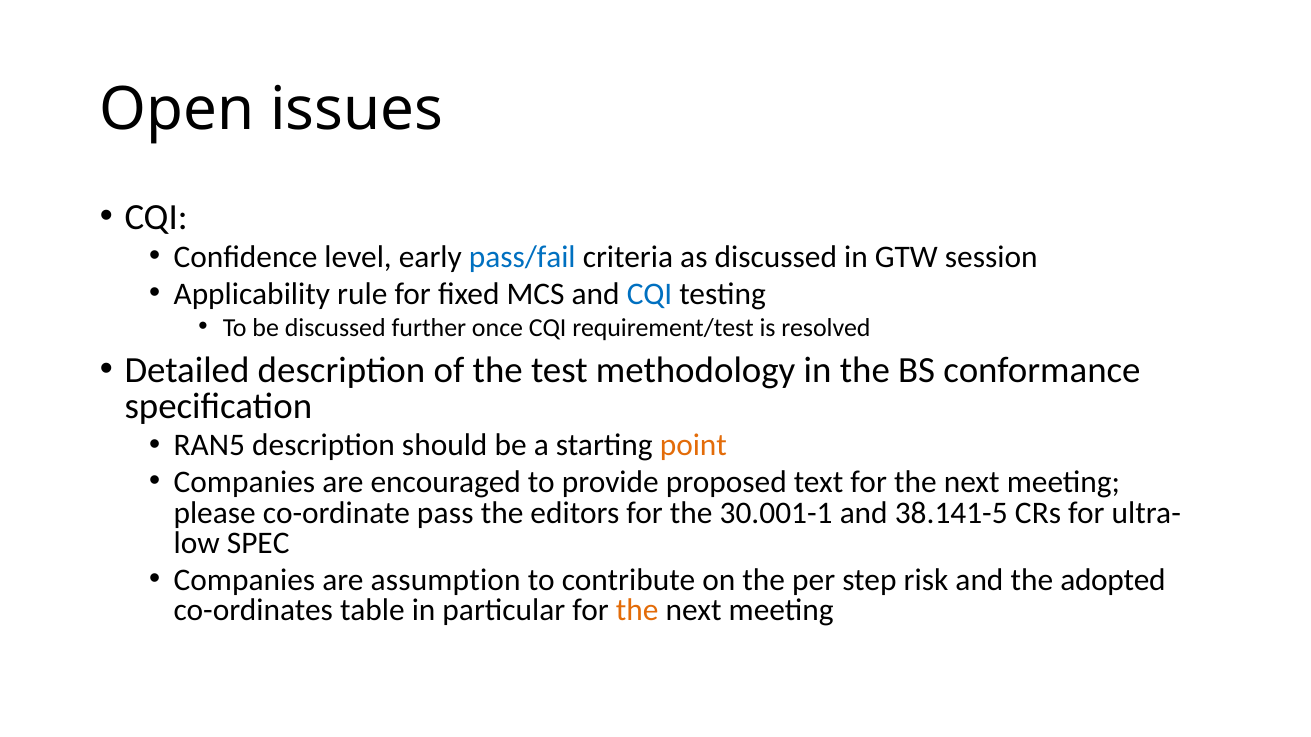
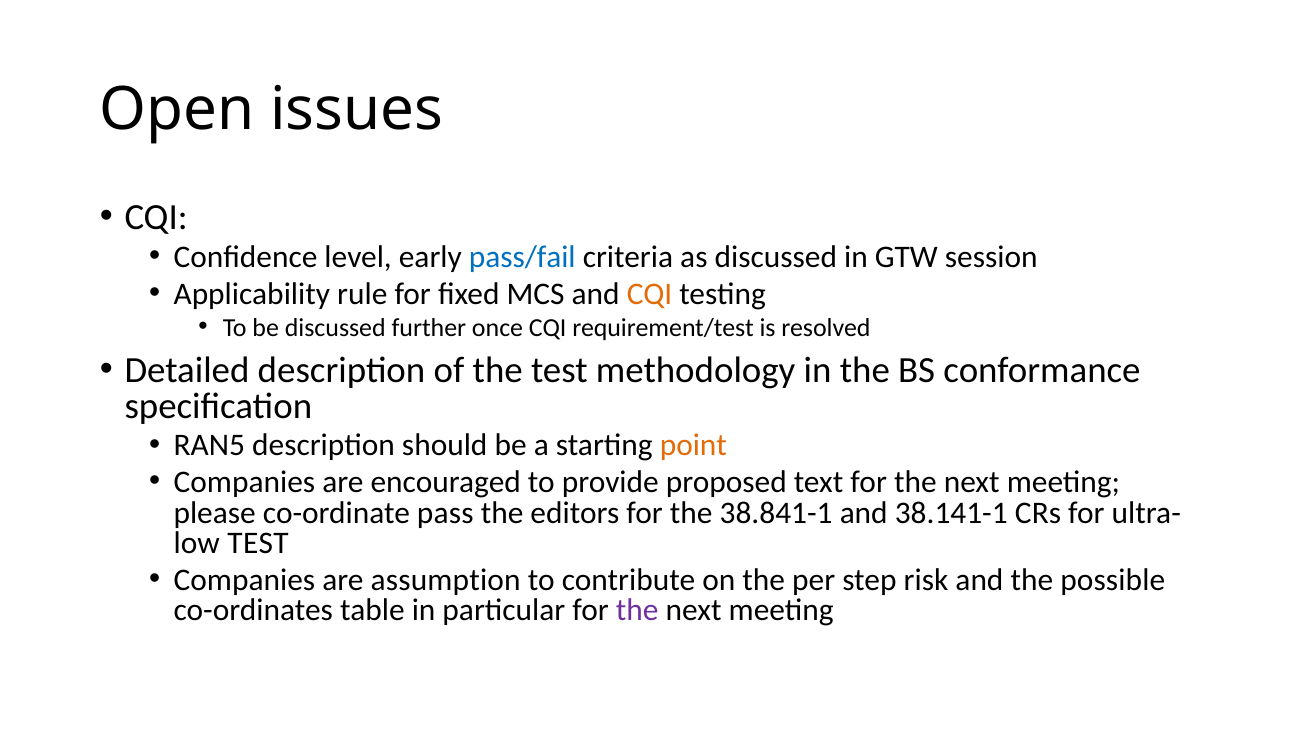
CQI at (650, 294) colour: blue -> orange
30.001-1: 30.001-1 -> 38.841-1
38.141-5: 38.141-5 -> 38.141-1
SPEC at (258, 544): SPEC -> TEST
adopted: adopted -> possible
the at (637, 611) colour: orange -> purple
